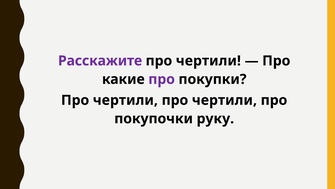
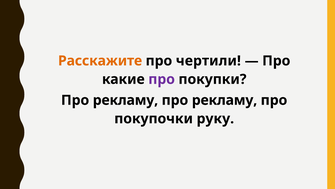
Расскажите colour: purple -> orange
чертили at (125, 100): чертили -> рекламу
чертили at (224, 100): чертили -> рекламу
